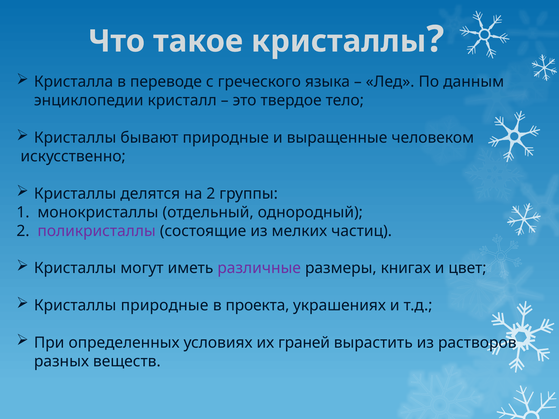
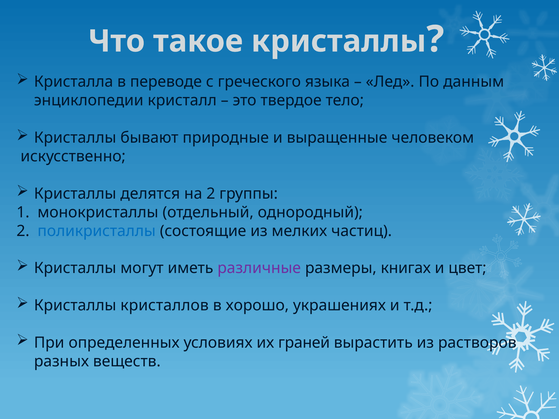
поликристаллы colour: purple -> blue
Кристаллы природные: природные -> кристаллов
проекта: проекта -> хорошо
